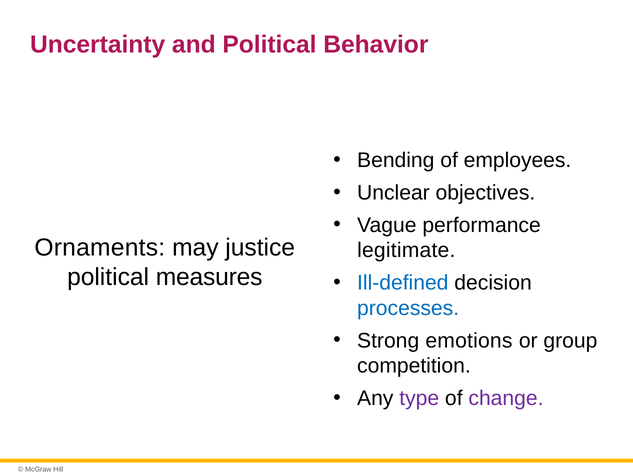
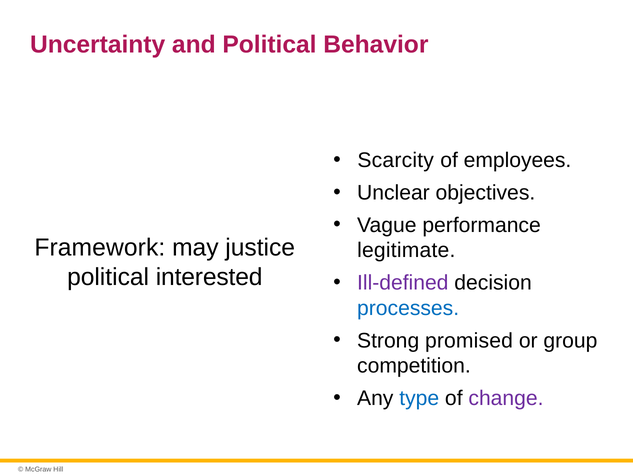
Bending: Bending -> Scarcity
Ornaments: Ornaments -> Framework
measures: measures -> interested
Ill-defined colour: blue -> purple
emotions: emotions -> promised
type colour: purple -> blue
